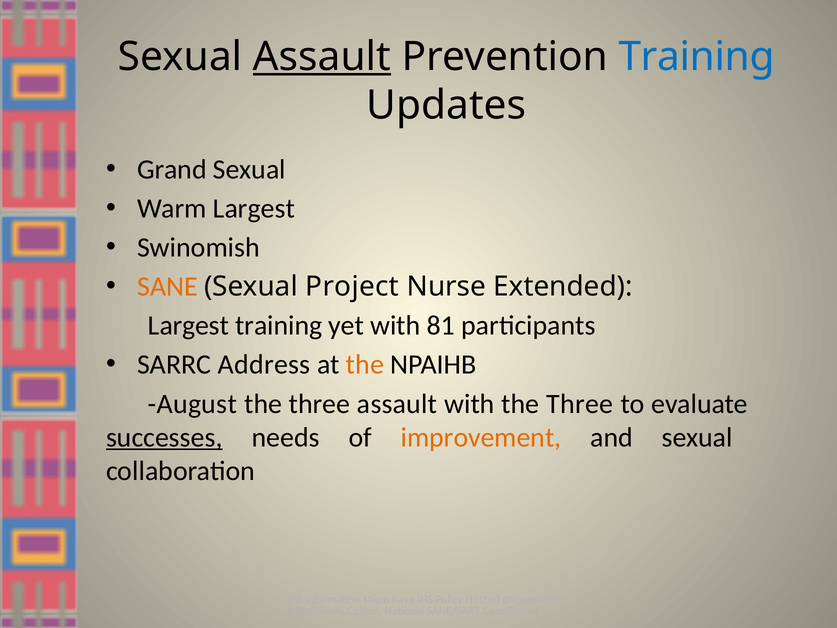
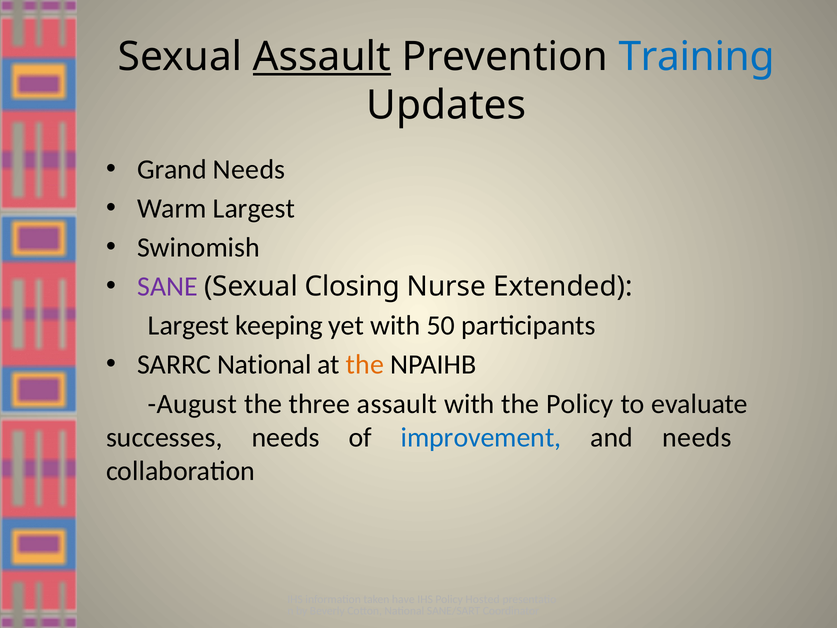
Grand Sexual: Sexual -> Needs
SANE colour: orange -> purple
Project: Project -> Closing
Largest training: training -> keeping
81: 81 -> 50
SARRC Address: Address -> National
with the Three: Three -> Policy
successes underline: present -> none
improvement colour: orange -> blue
and sexual: sexual -> needs
